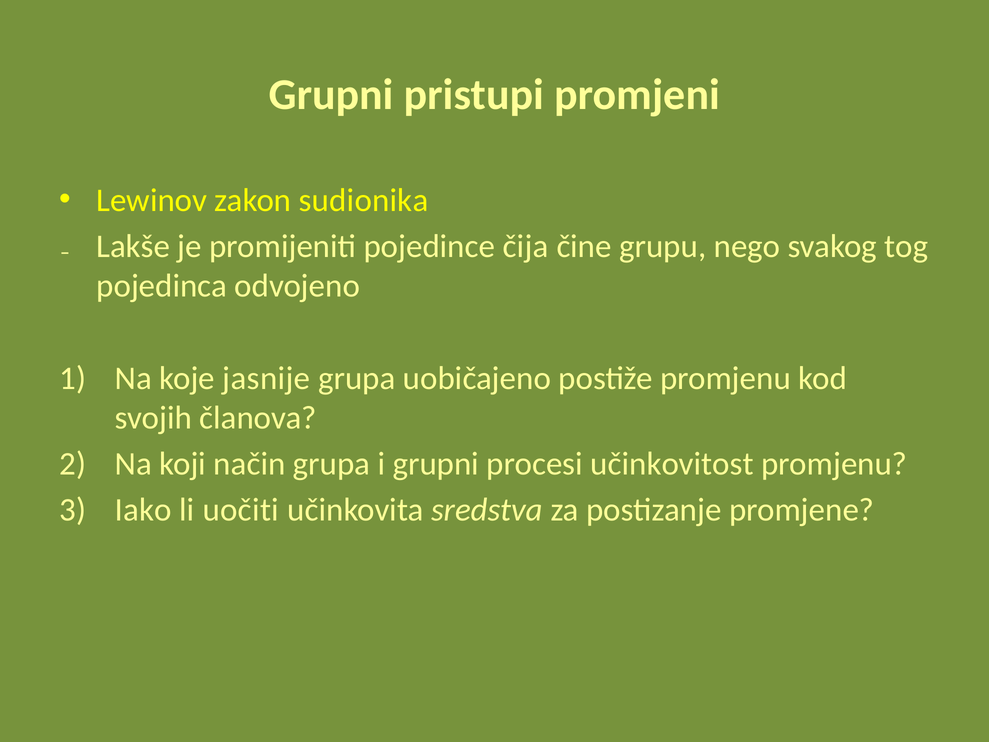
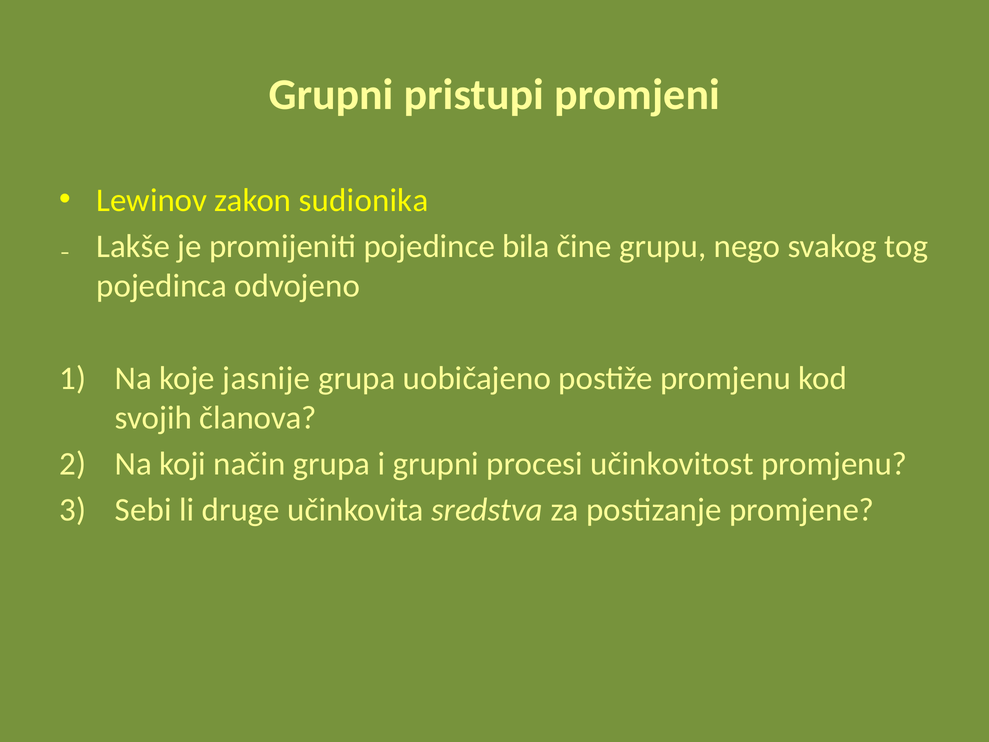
čija: čija -> bila
Iako: Iako -> Sebi
uočiti: uočiti -> druge
